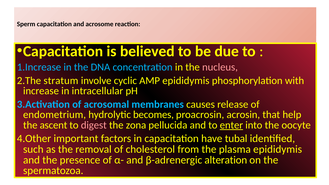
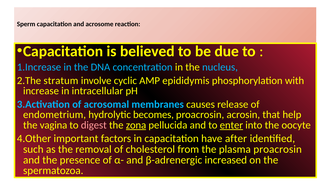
nucleus colour: pink -> light blue
ascent: ascent -> vagina
zona underline: none -> present
tubal: tubal -> after
plasma epididymis: epididymis -> proacrosin
alteration: alteration -> increased
